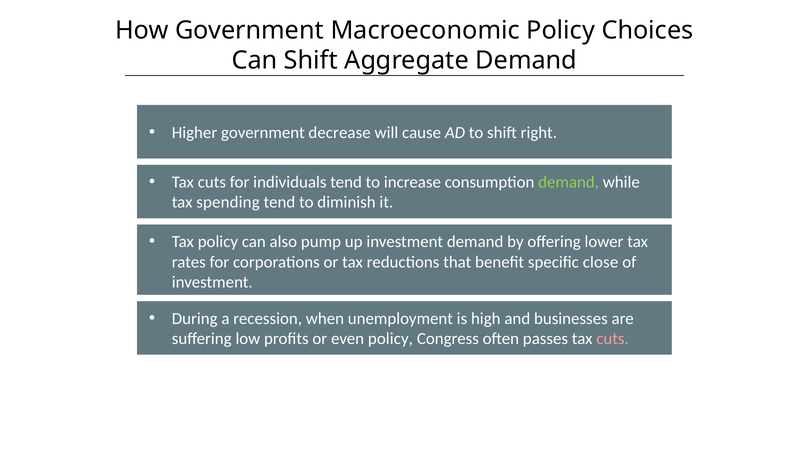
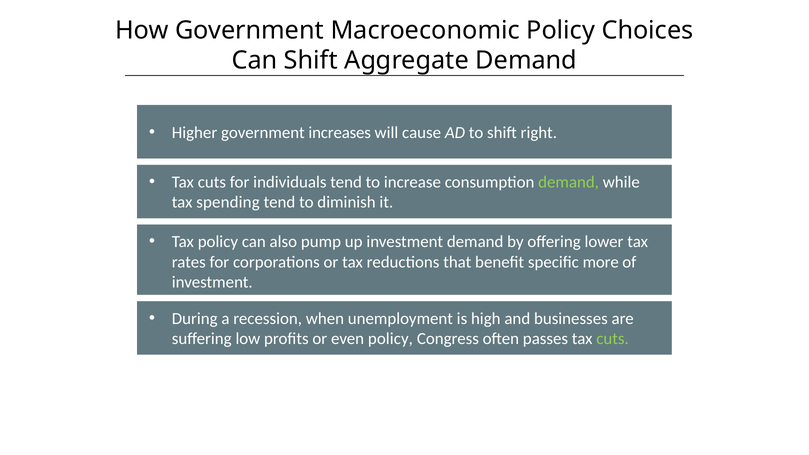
decrease: decrease -> increases
close: close -> more
cuts at (613, 339) colour: pink -> light green
